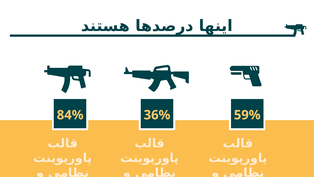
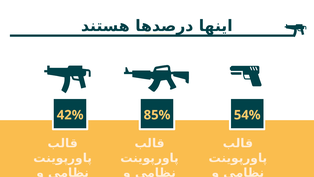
84%: 84% -> 42%
36%: 36% -> 85%
59%: 59% -> 54%
